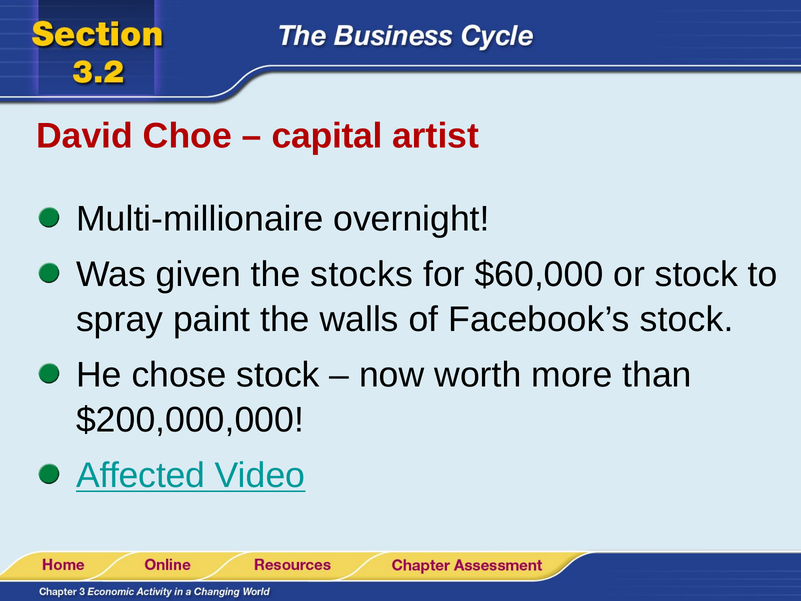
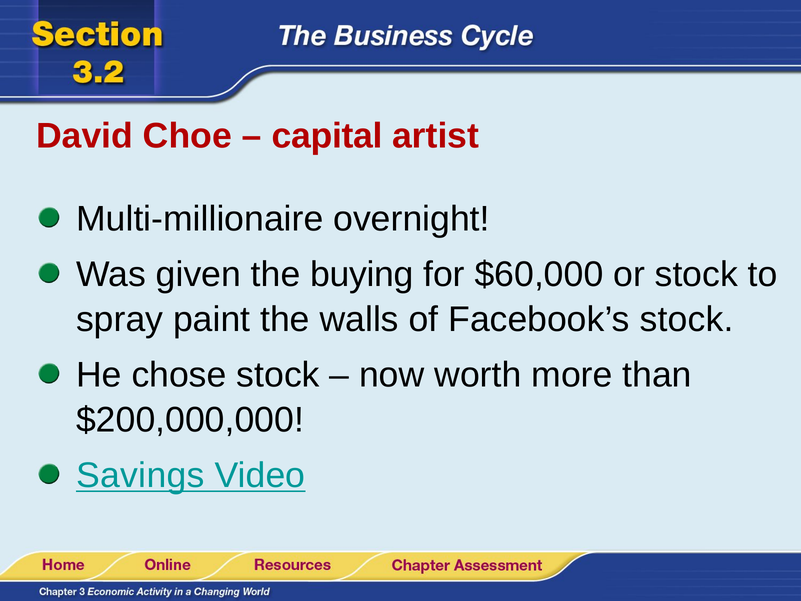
stocks: stocks -> buying
Affected: Affected -> Savings
